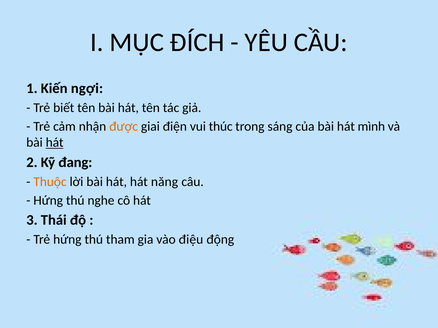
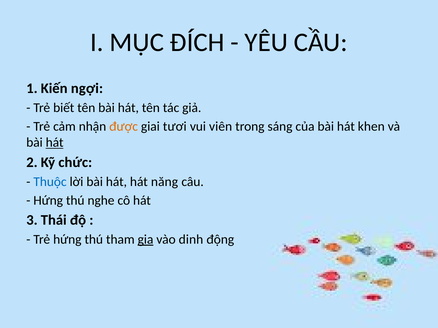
điện: điện -> tươi
thúc: thúc -> viên
mình: mình -> khen
đang: đang -> chức
Thuộc colour: orange -> blue
gia underline: none -> present
điệu: điệu -> dinh
